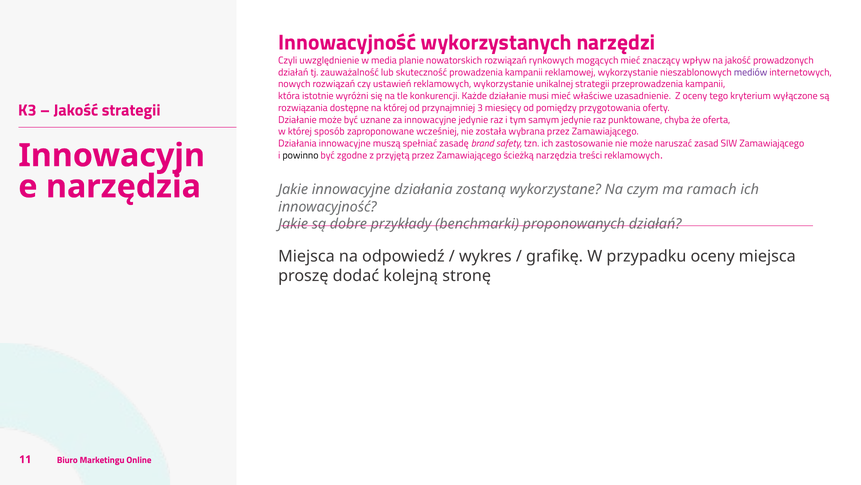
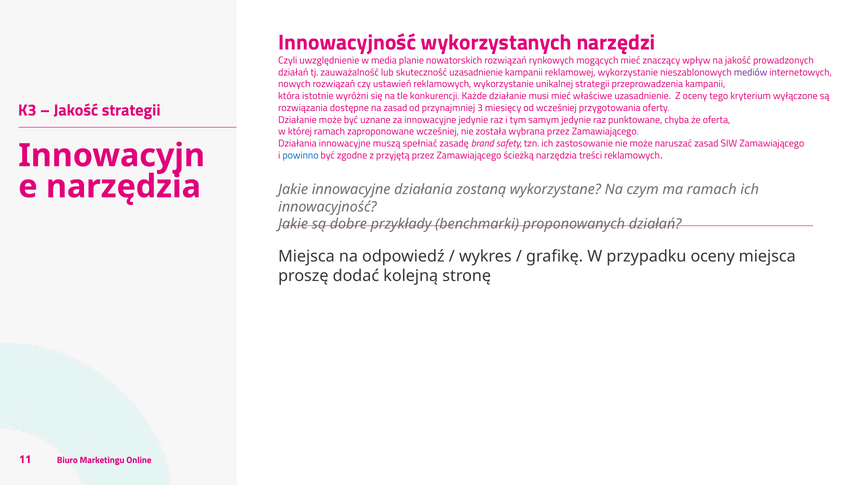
skuteczność prowadzenia: prowadzenia -> uzasadnienie
na której: której -> zasad
od pomiędzy: pomiędzy -> wcześniej
której sposób: sposób -> ramach
powinno colour: black -> blue
